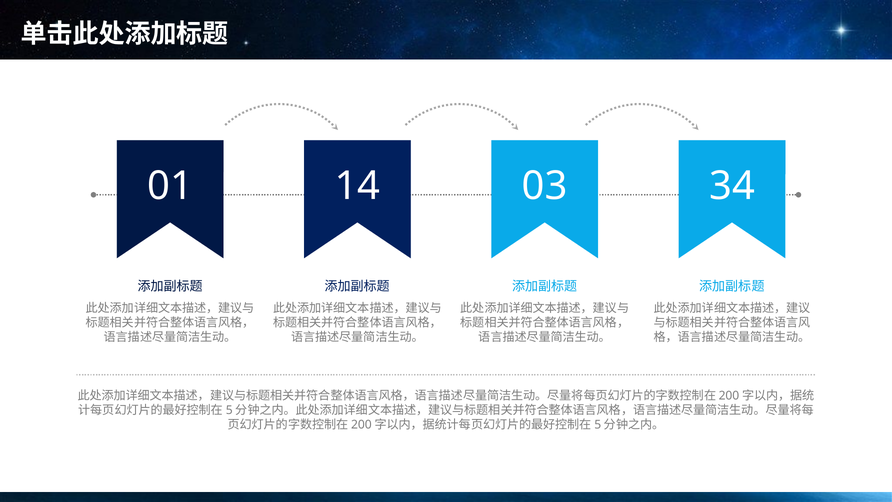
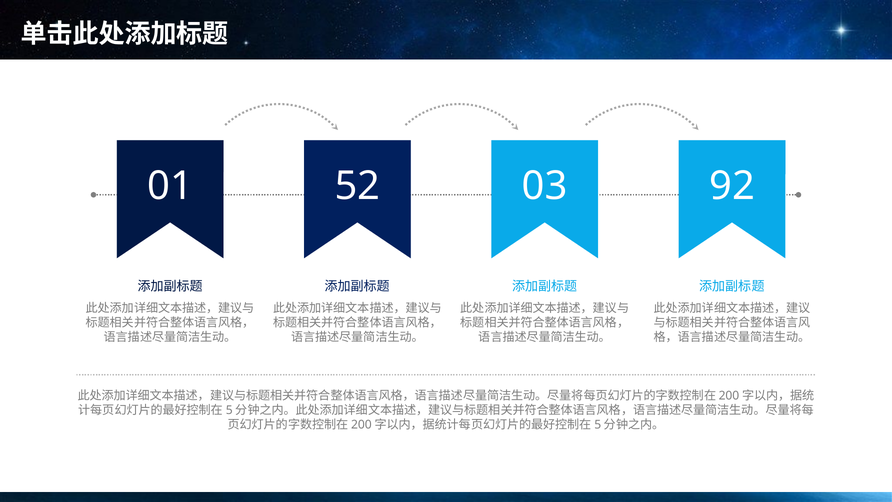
14: 14 -> 52
34: 34 -> 92
